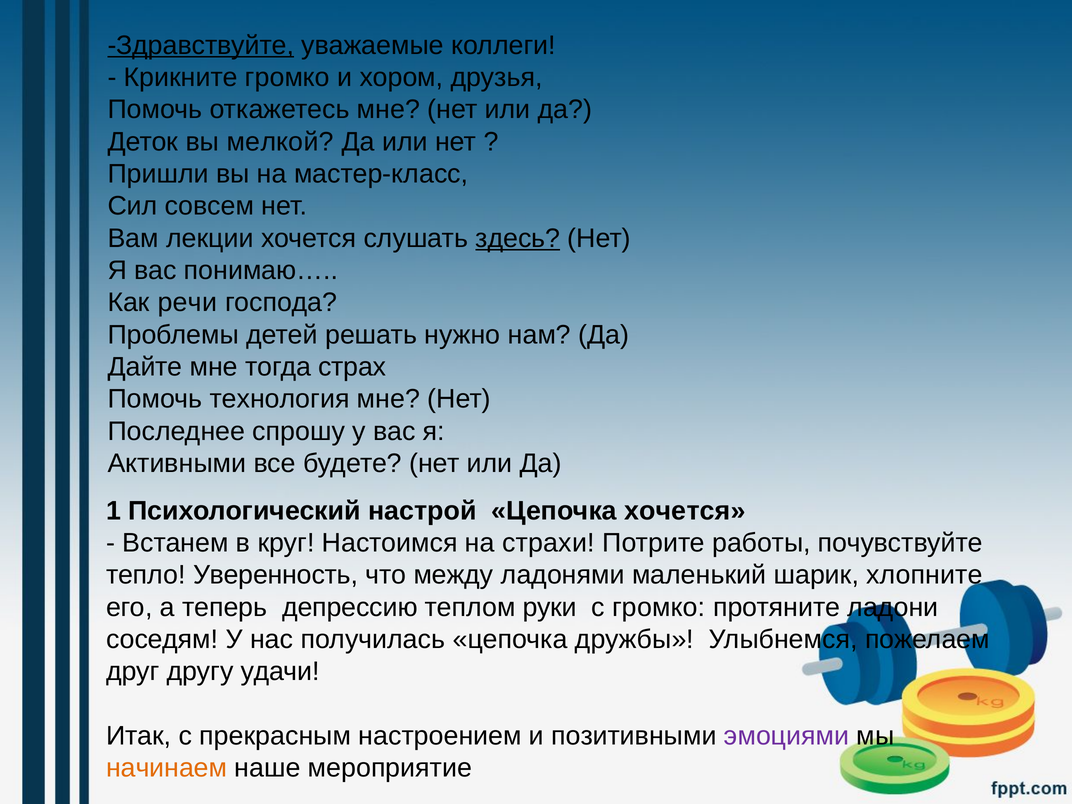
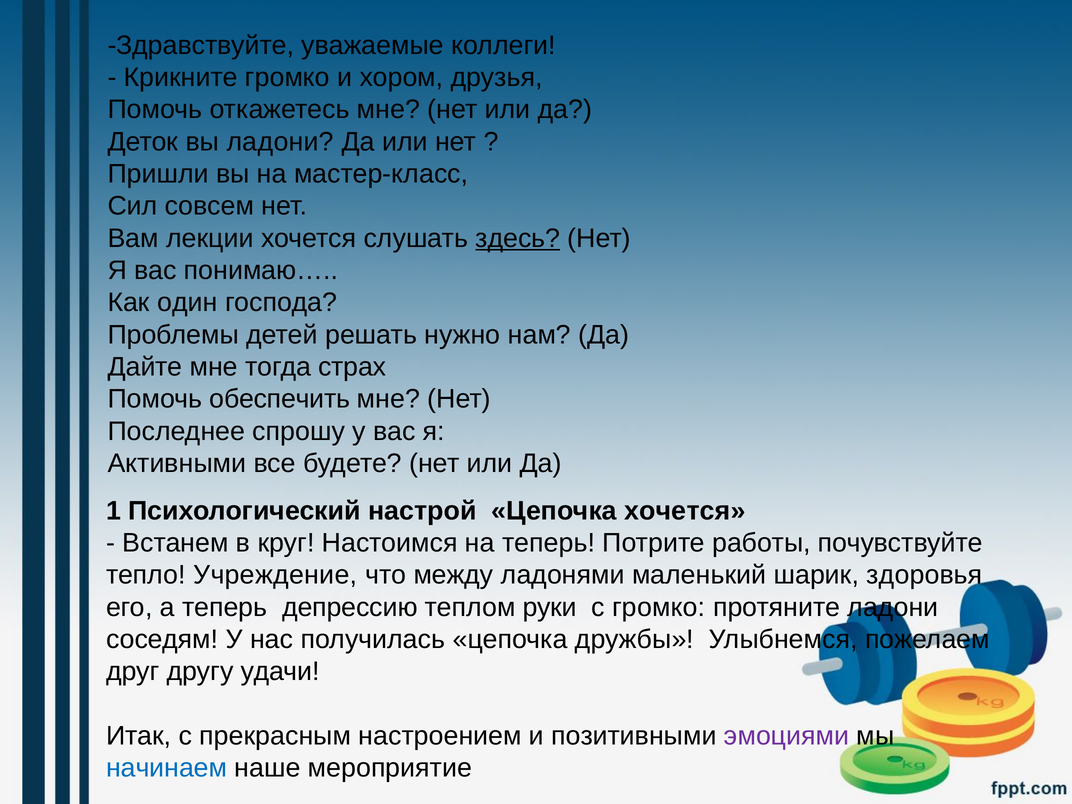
Здравствуйте underline: present -> none
вы мелкой: мелкой -> ладони
речи: речи -> один
технология: технология -> обеспечить
на страхи: страхи -> теперь
Уверенность: Уверенность -> Учреждение
хлопните: хлопните -> здоровья
начинаем colour: orange -> blue
